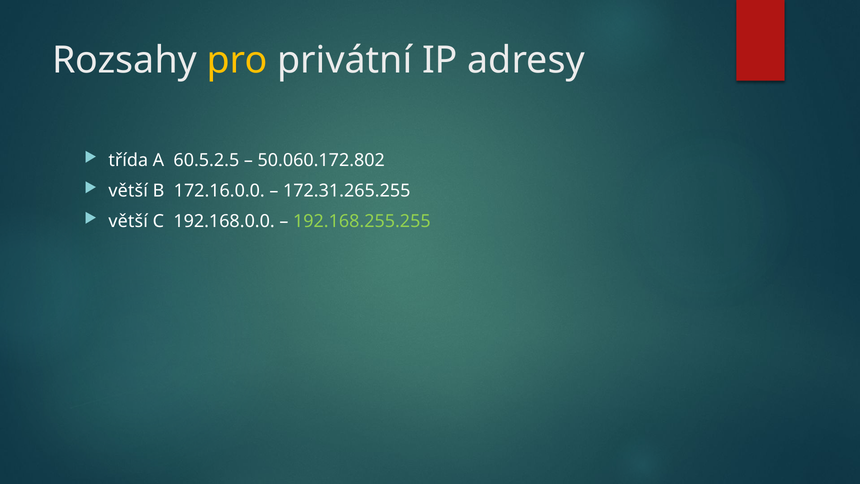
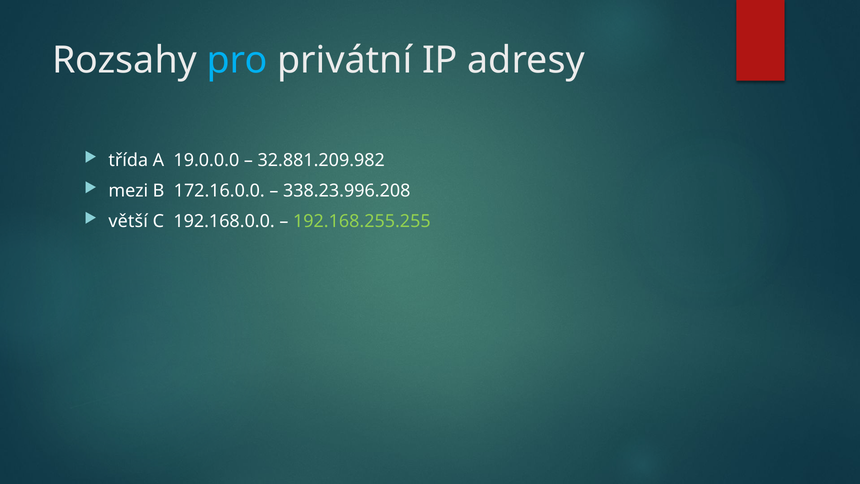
pro colour: yellow -> light blue
60.5.2.5: 60.5.2.5 -> 19.0.0.0
50.060.172.802: 50.060.172.802 -> 32.881.209.982
větší at (128, 191): větší -> mezi
172.31.265.255: 172.31.265.255 -> 338.23.996.208
